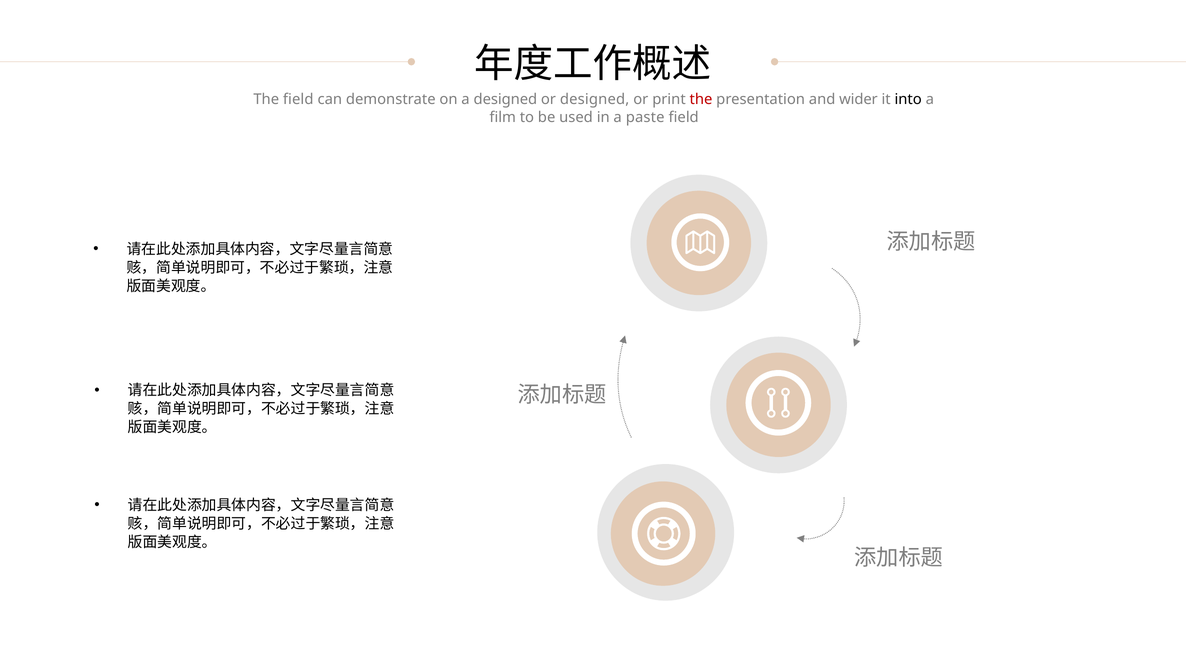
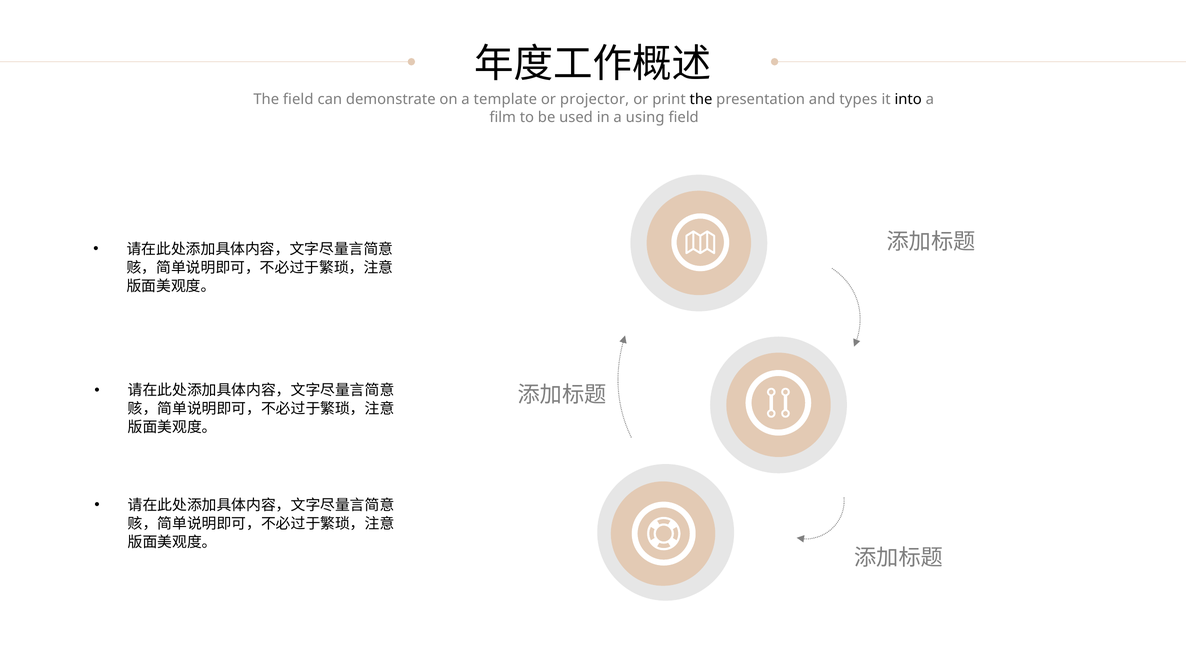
a designed: designed -> template
or designed: designed -> projector
the at (701, 99) colour: red -> black
wider: wider -> types
paste: paste -> using
